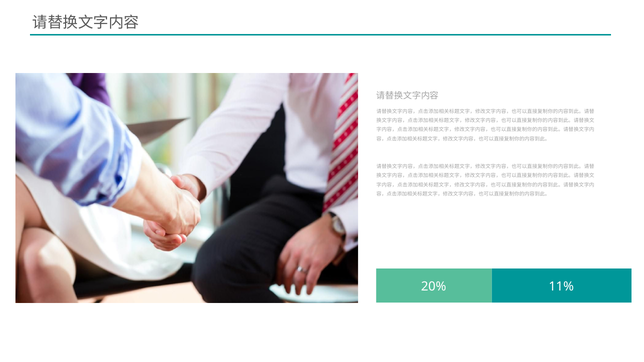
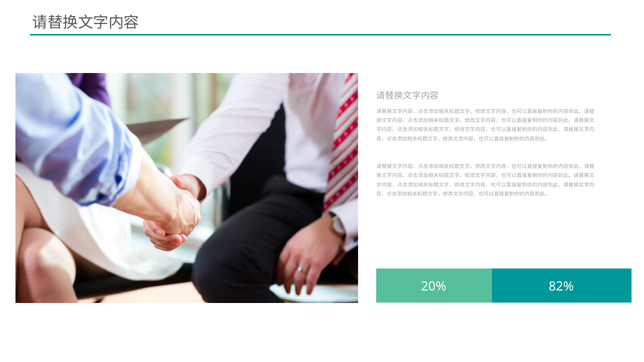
11%: 11% -> 82%
